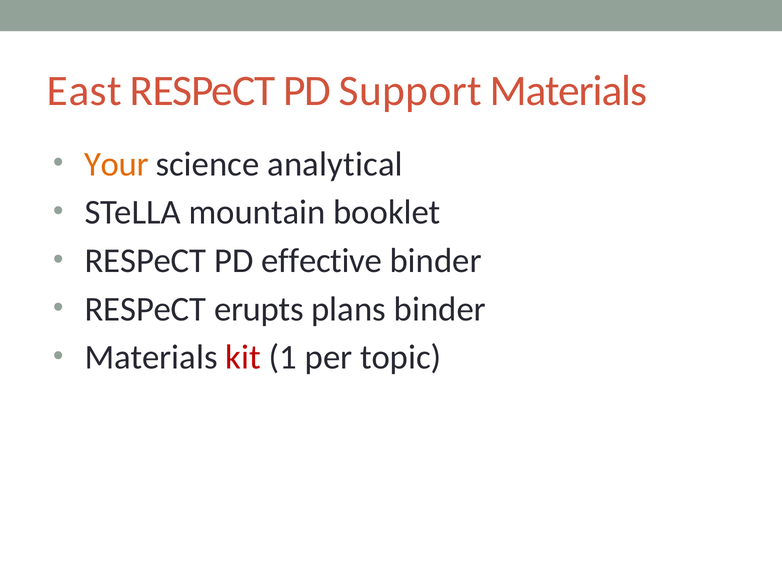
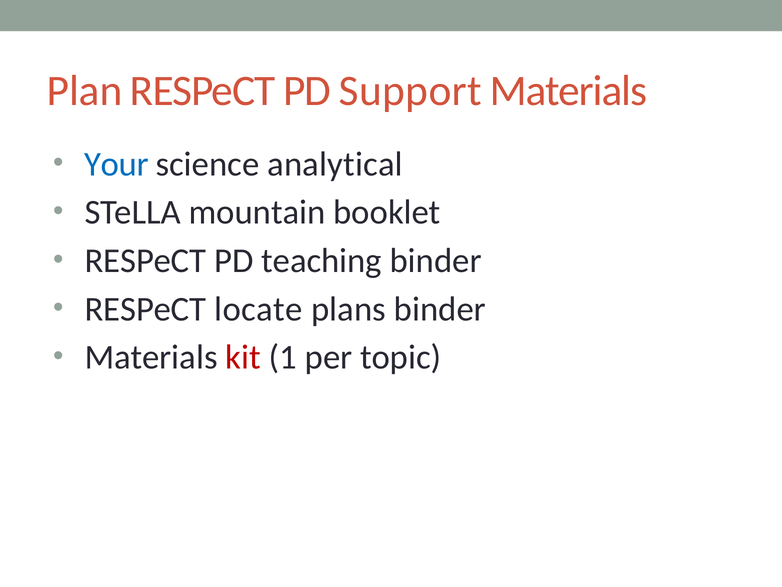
East: East -> Plan
Your colour: orange -> blue
effective: effective -> teaching
erupts: erupts -> locate
